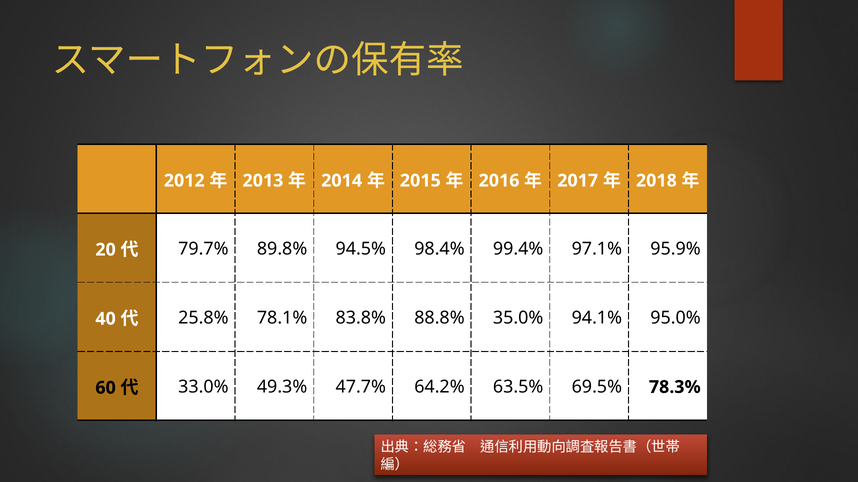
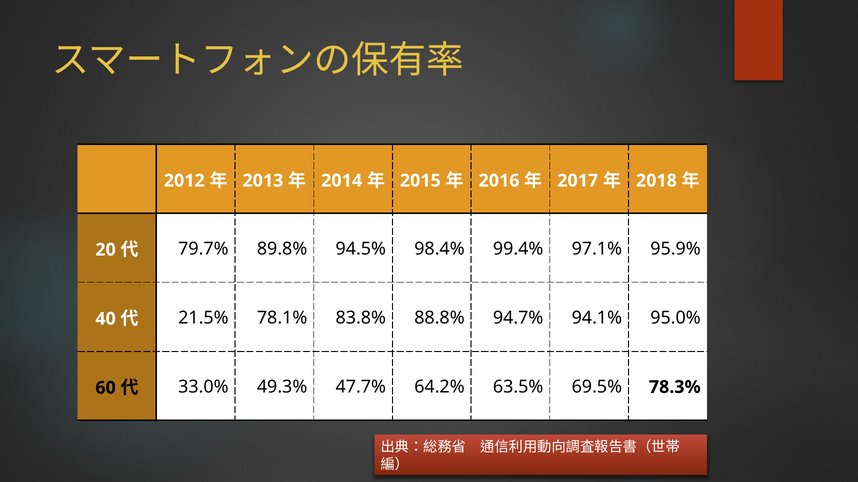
25.8%: 25.8% -> 21.5%
35.0%: 35.0% -> 94.7%
